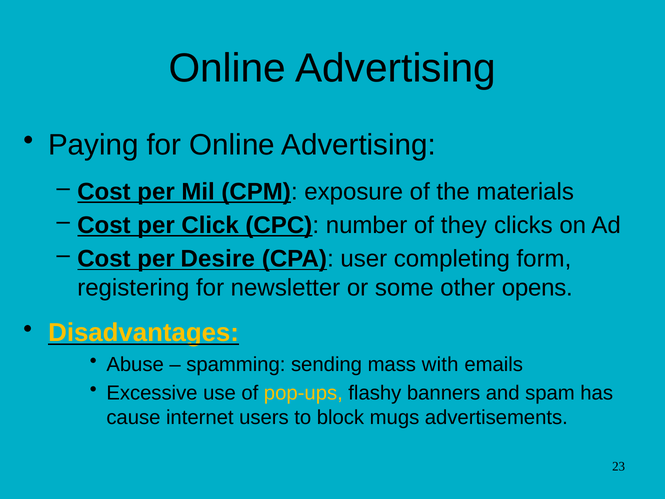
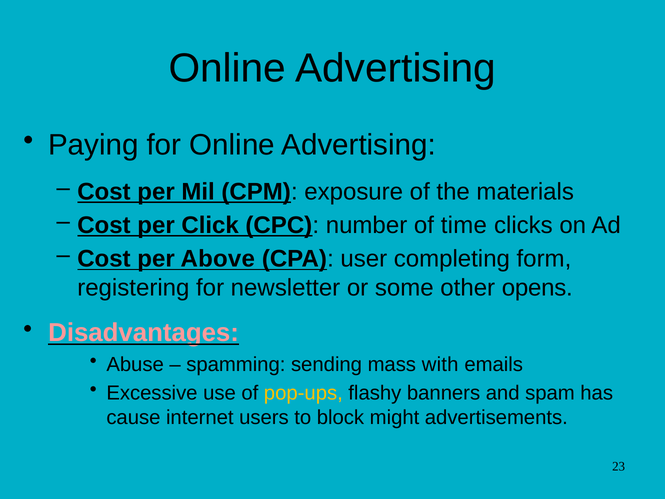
they: they -> time
Desire: Desire -> Above
Disadvantages colour: yellow -> pink
mugs: mugs -> might
